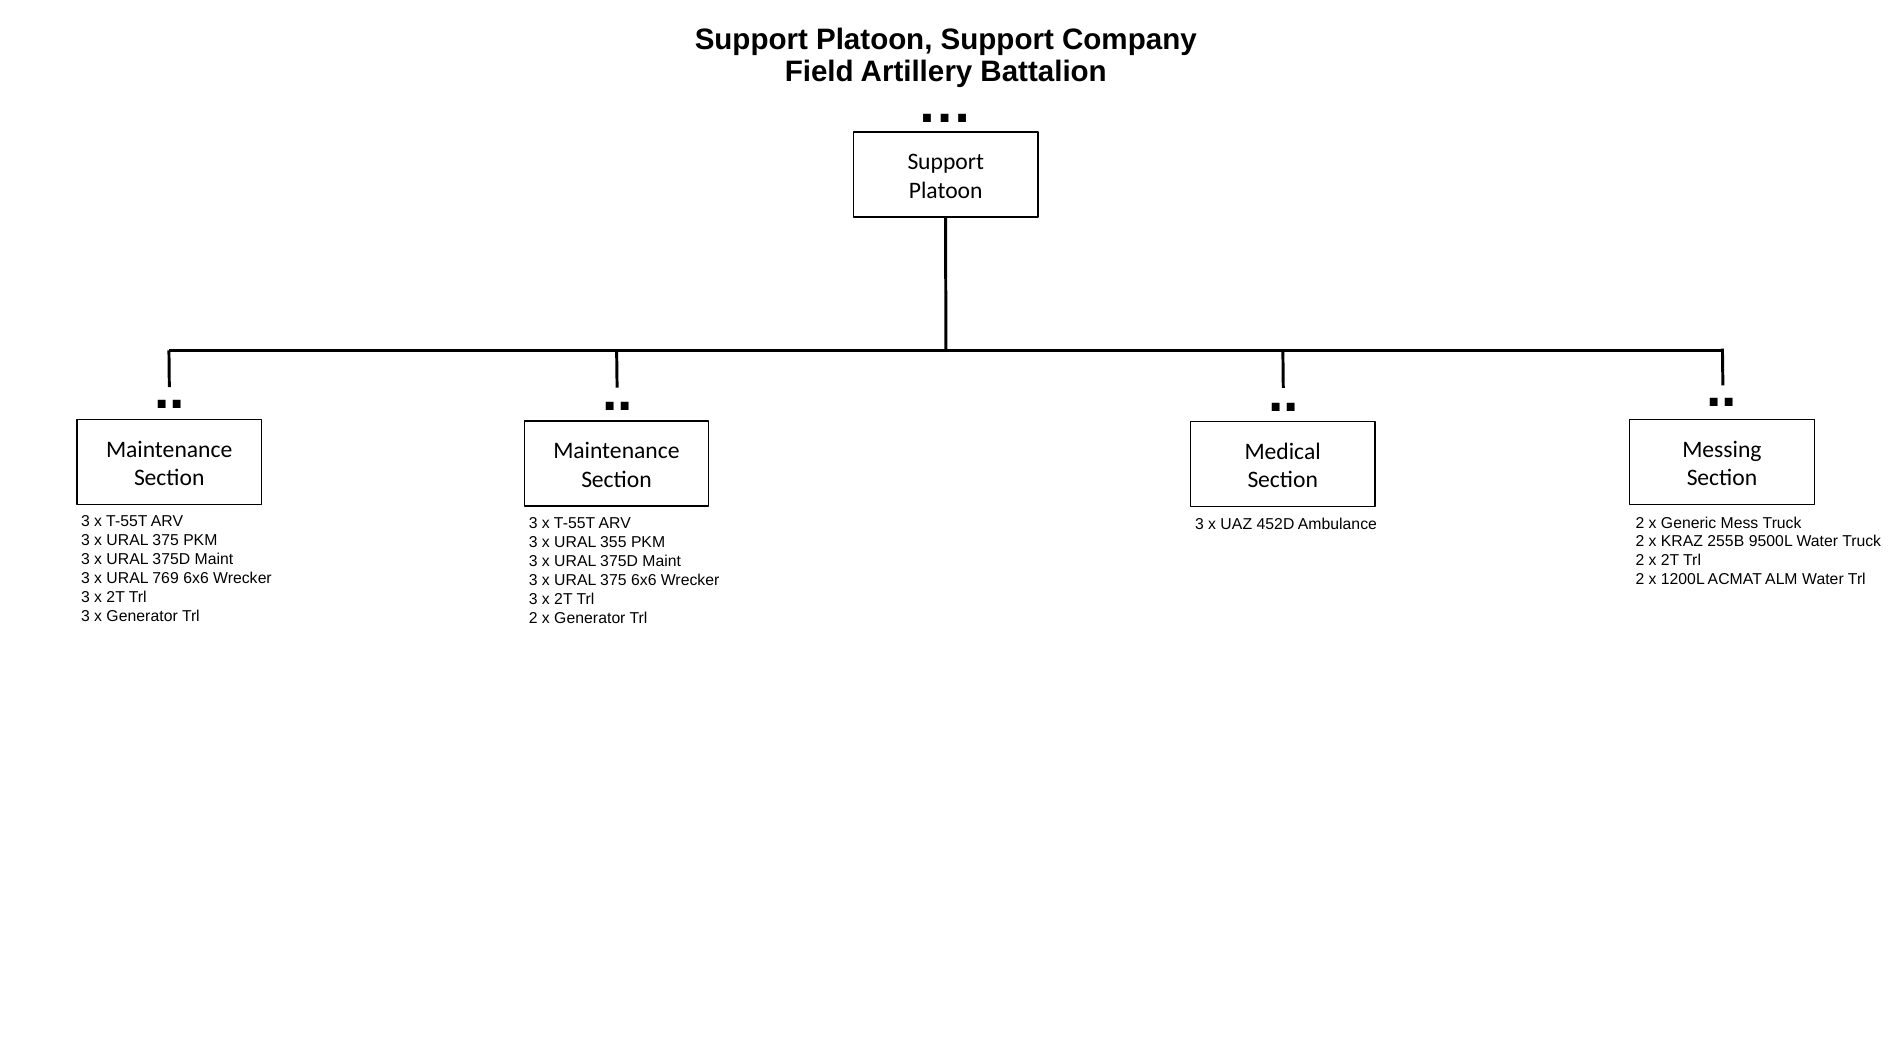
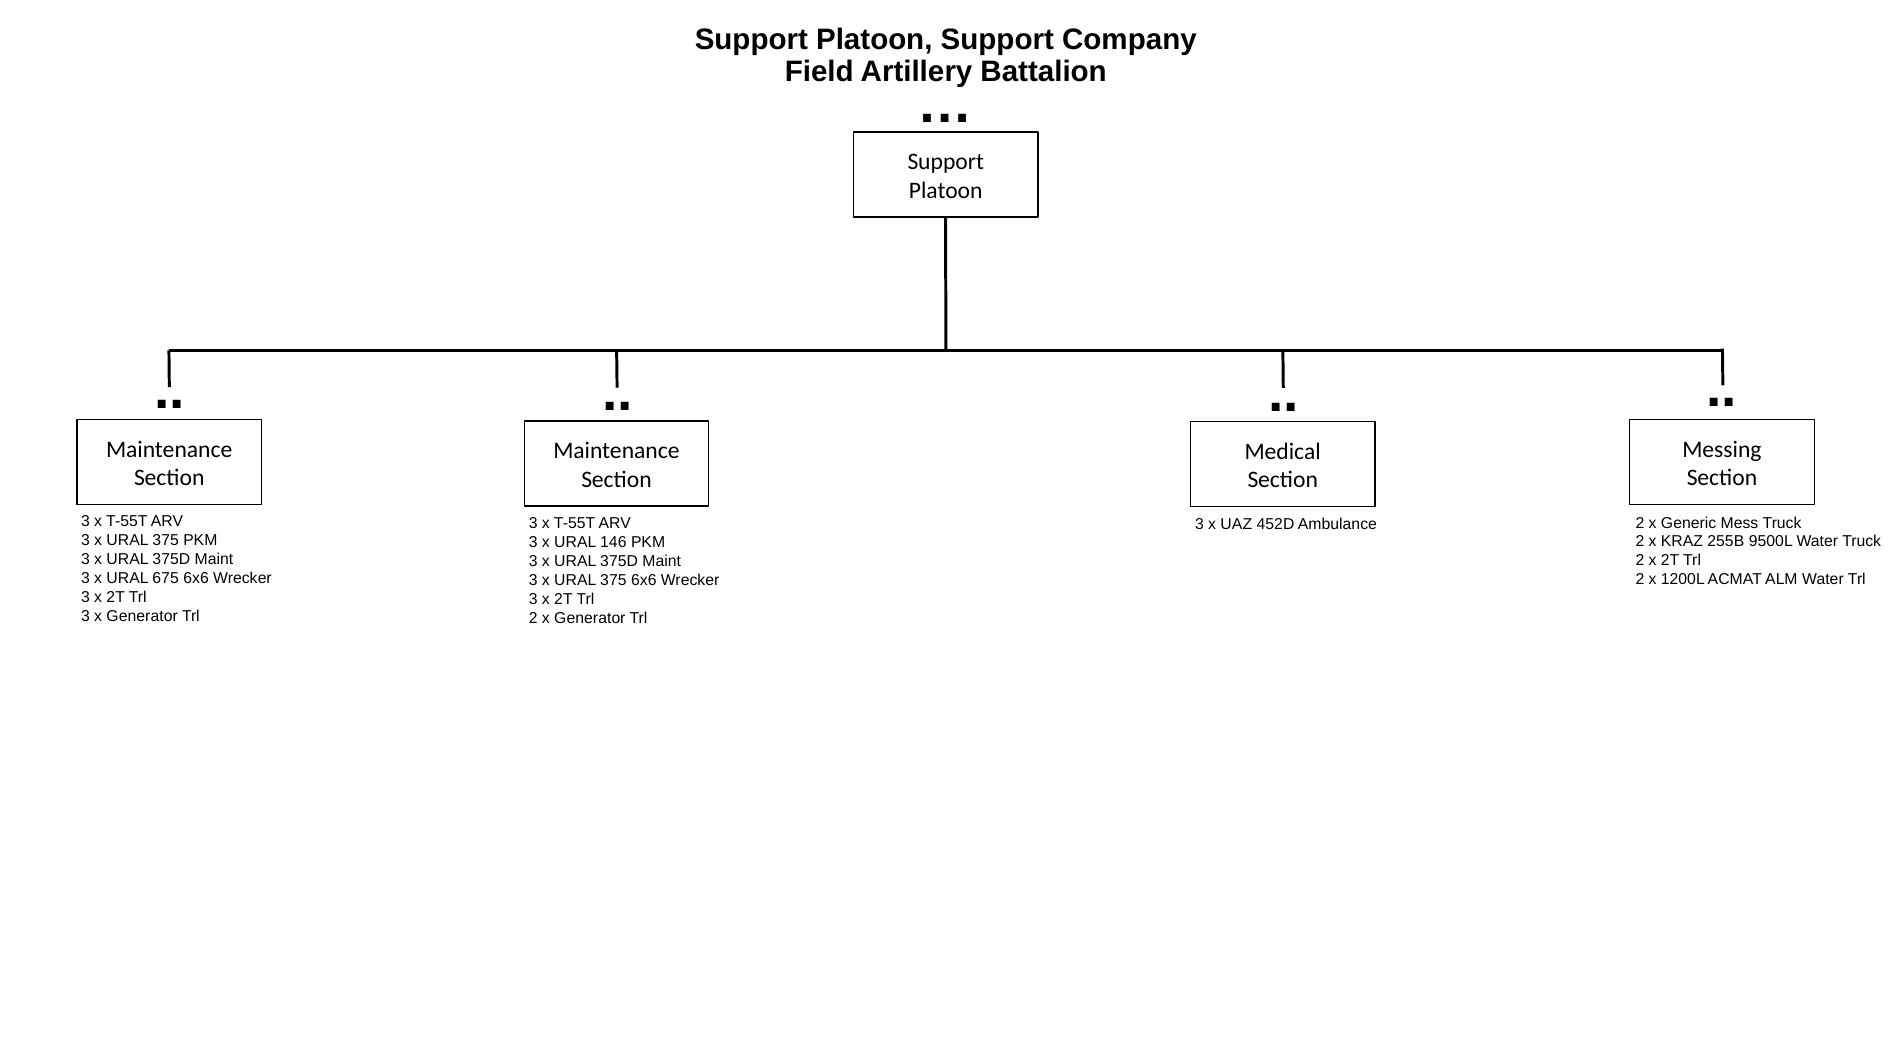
355: 355 -> 146
769: 769 -> 675
